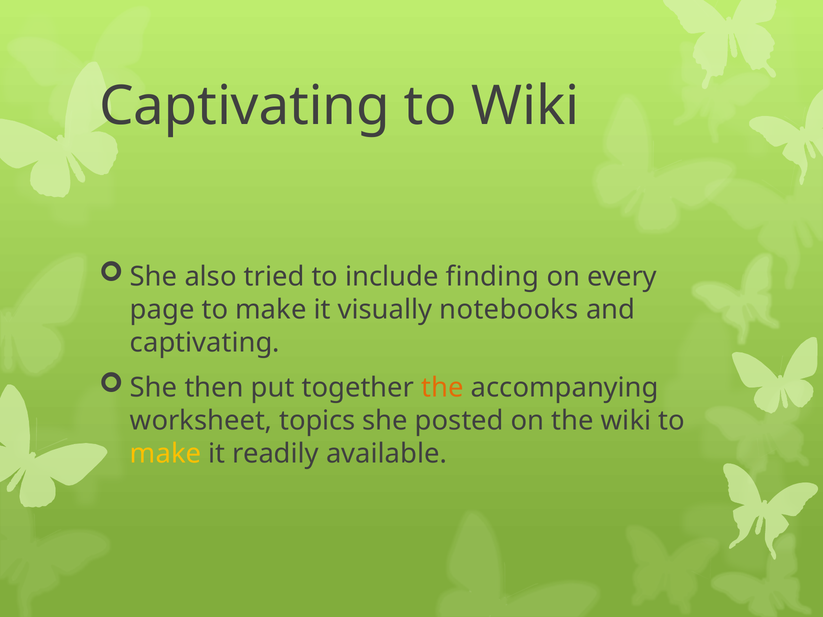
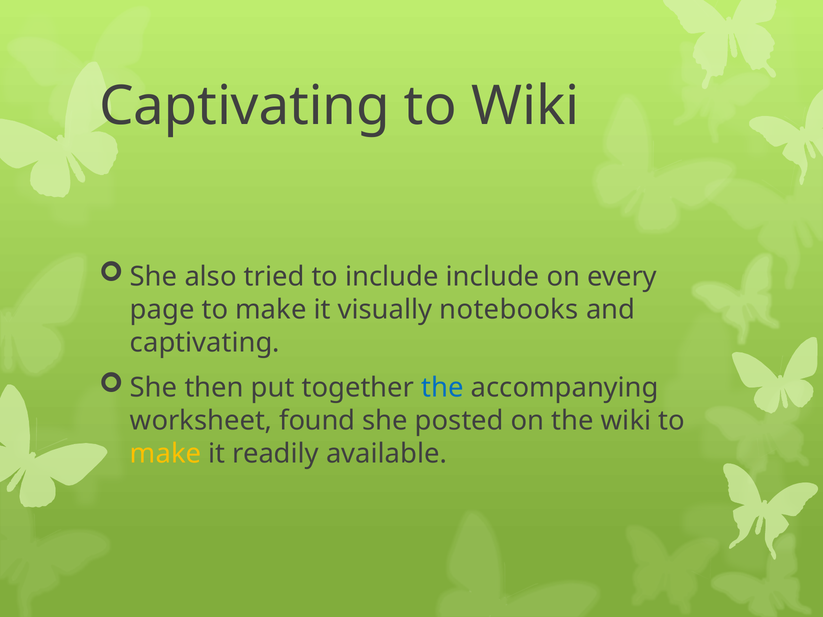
include finding: finding -> include
the at (443, 388) colour: orange -> blue
topics: topics -> found
